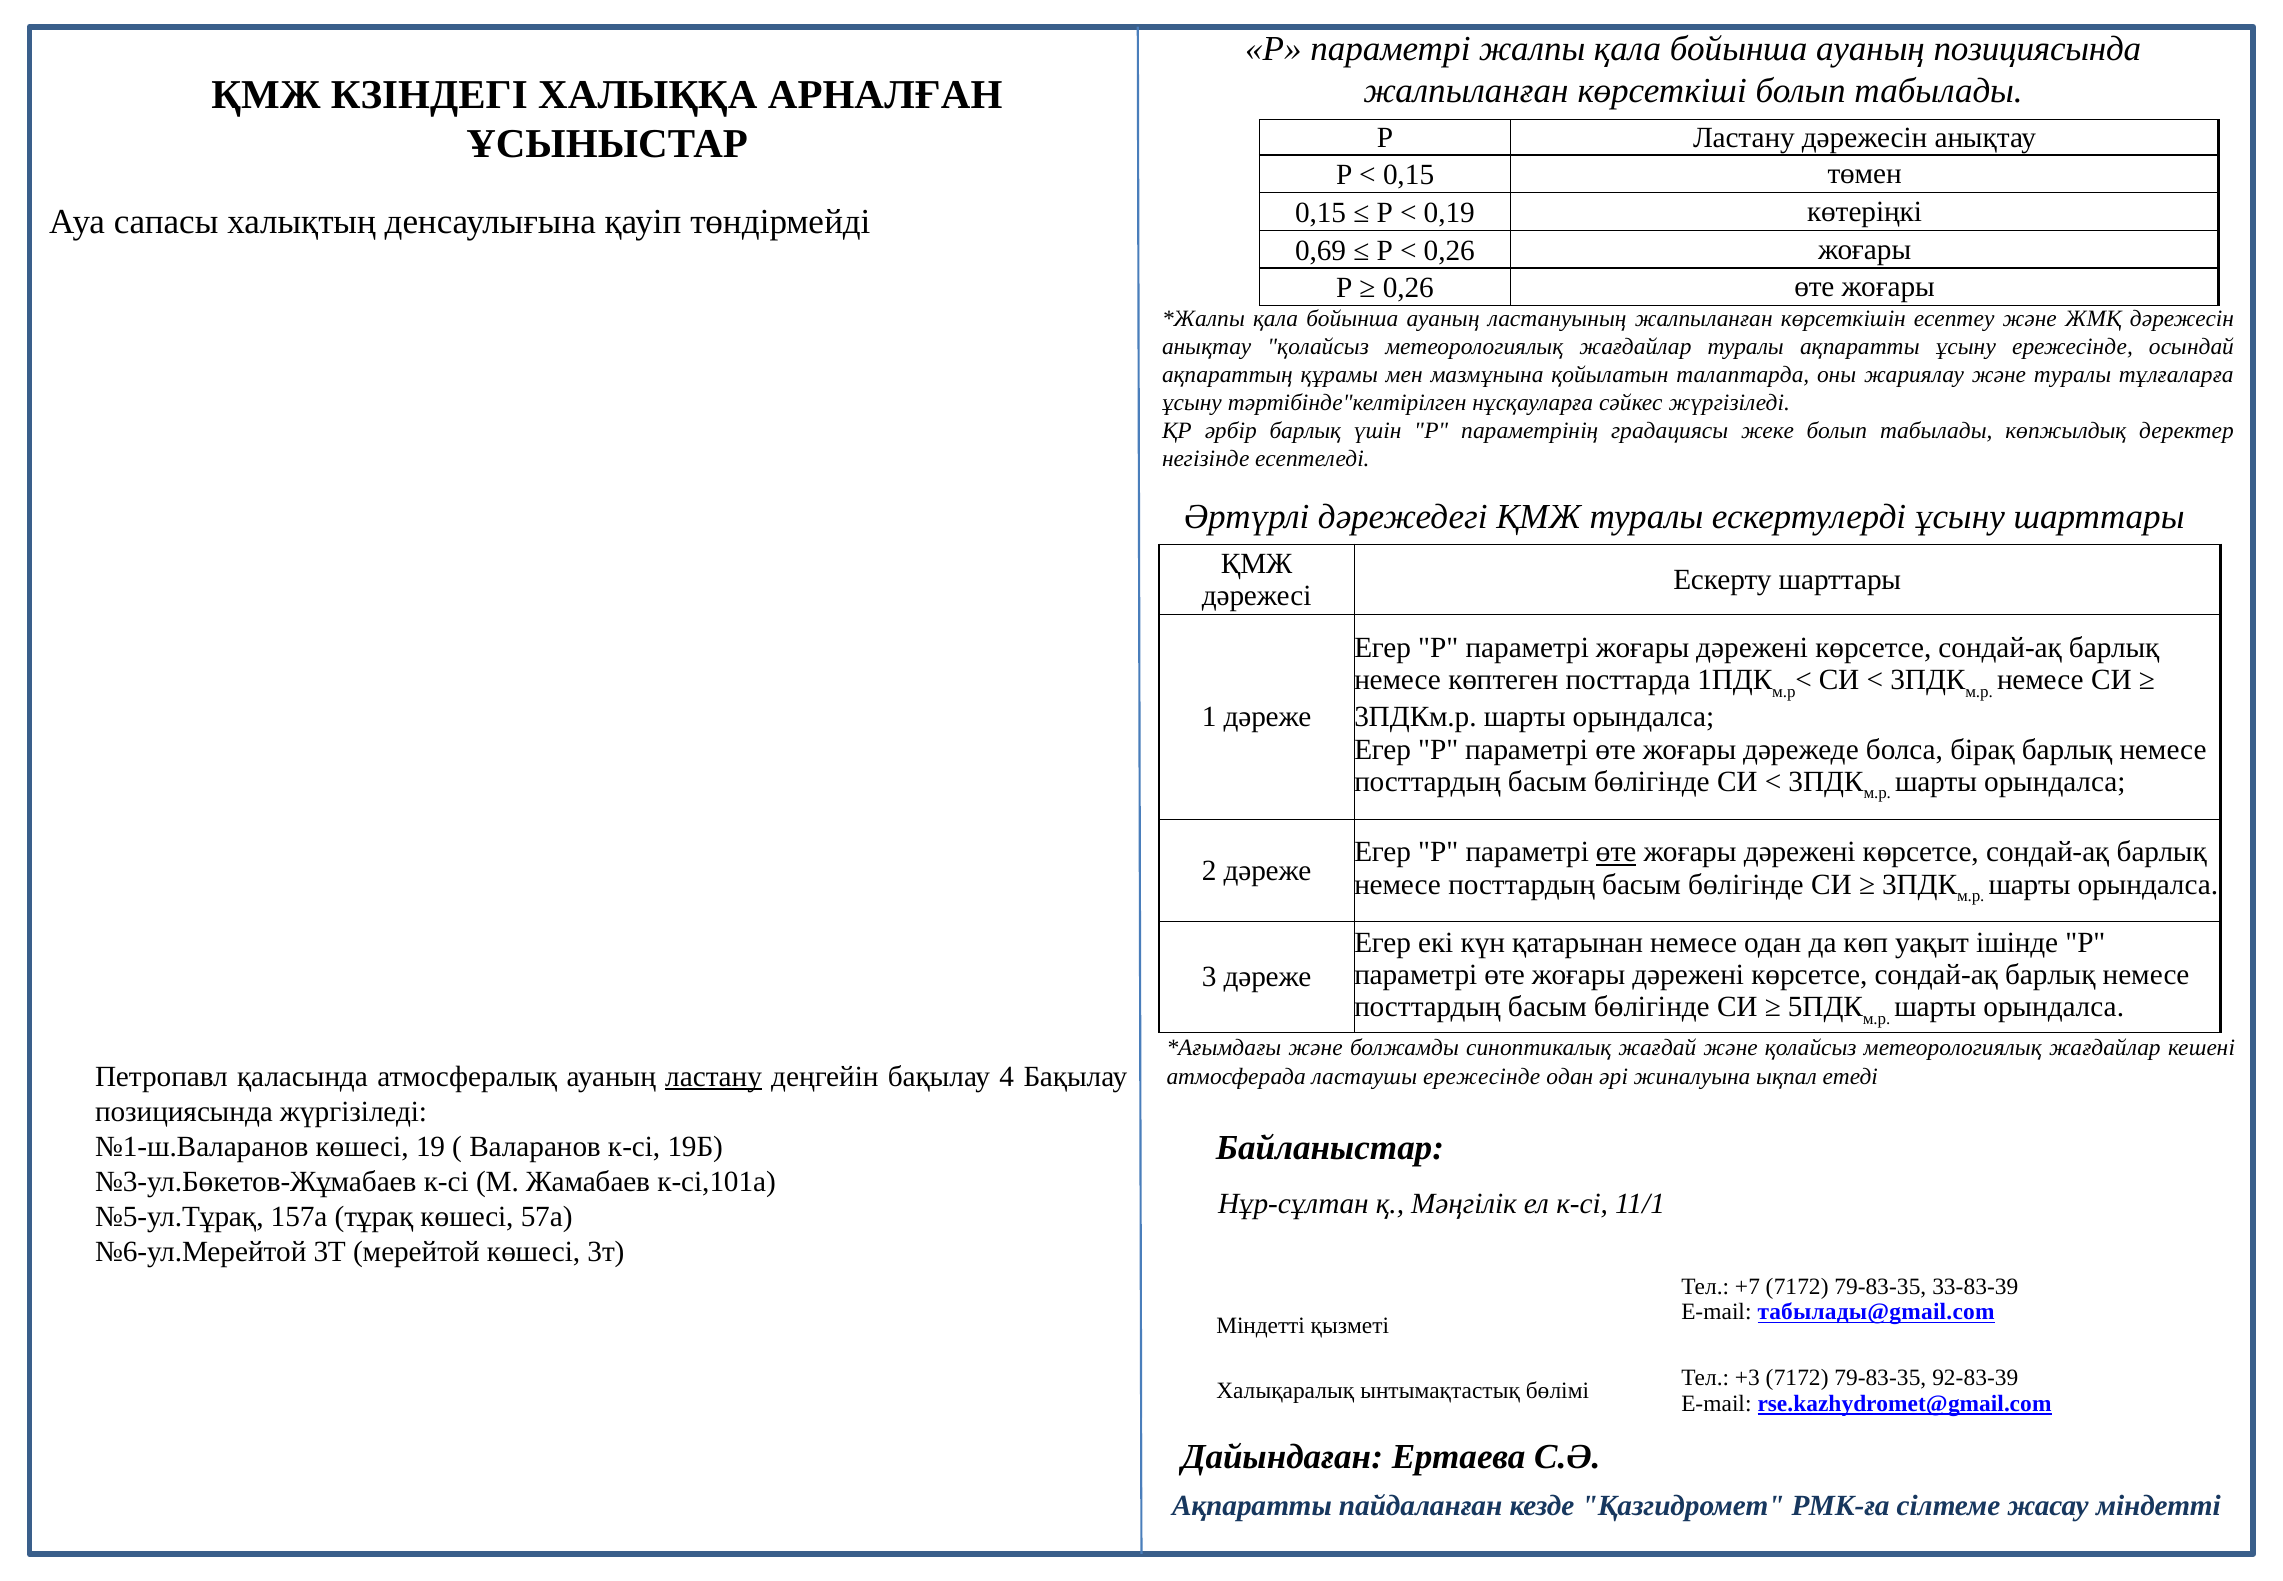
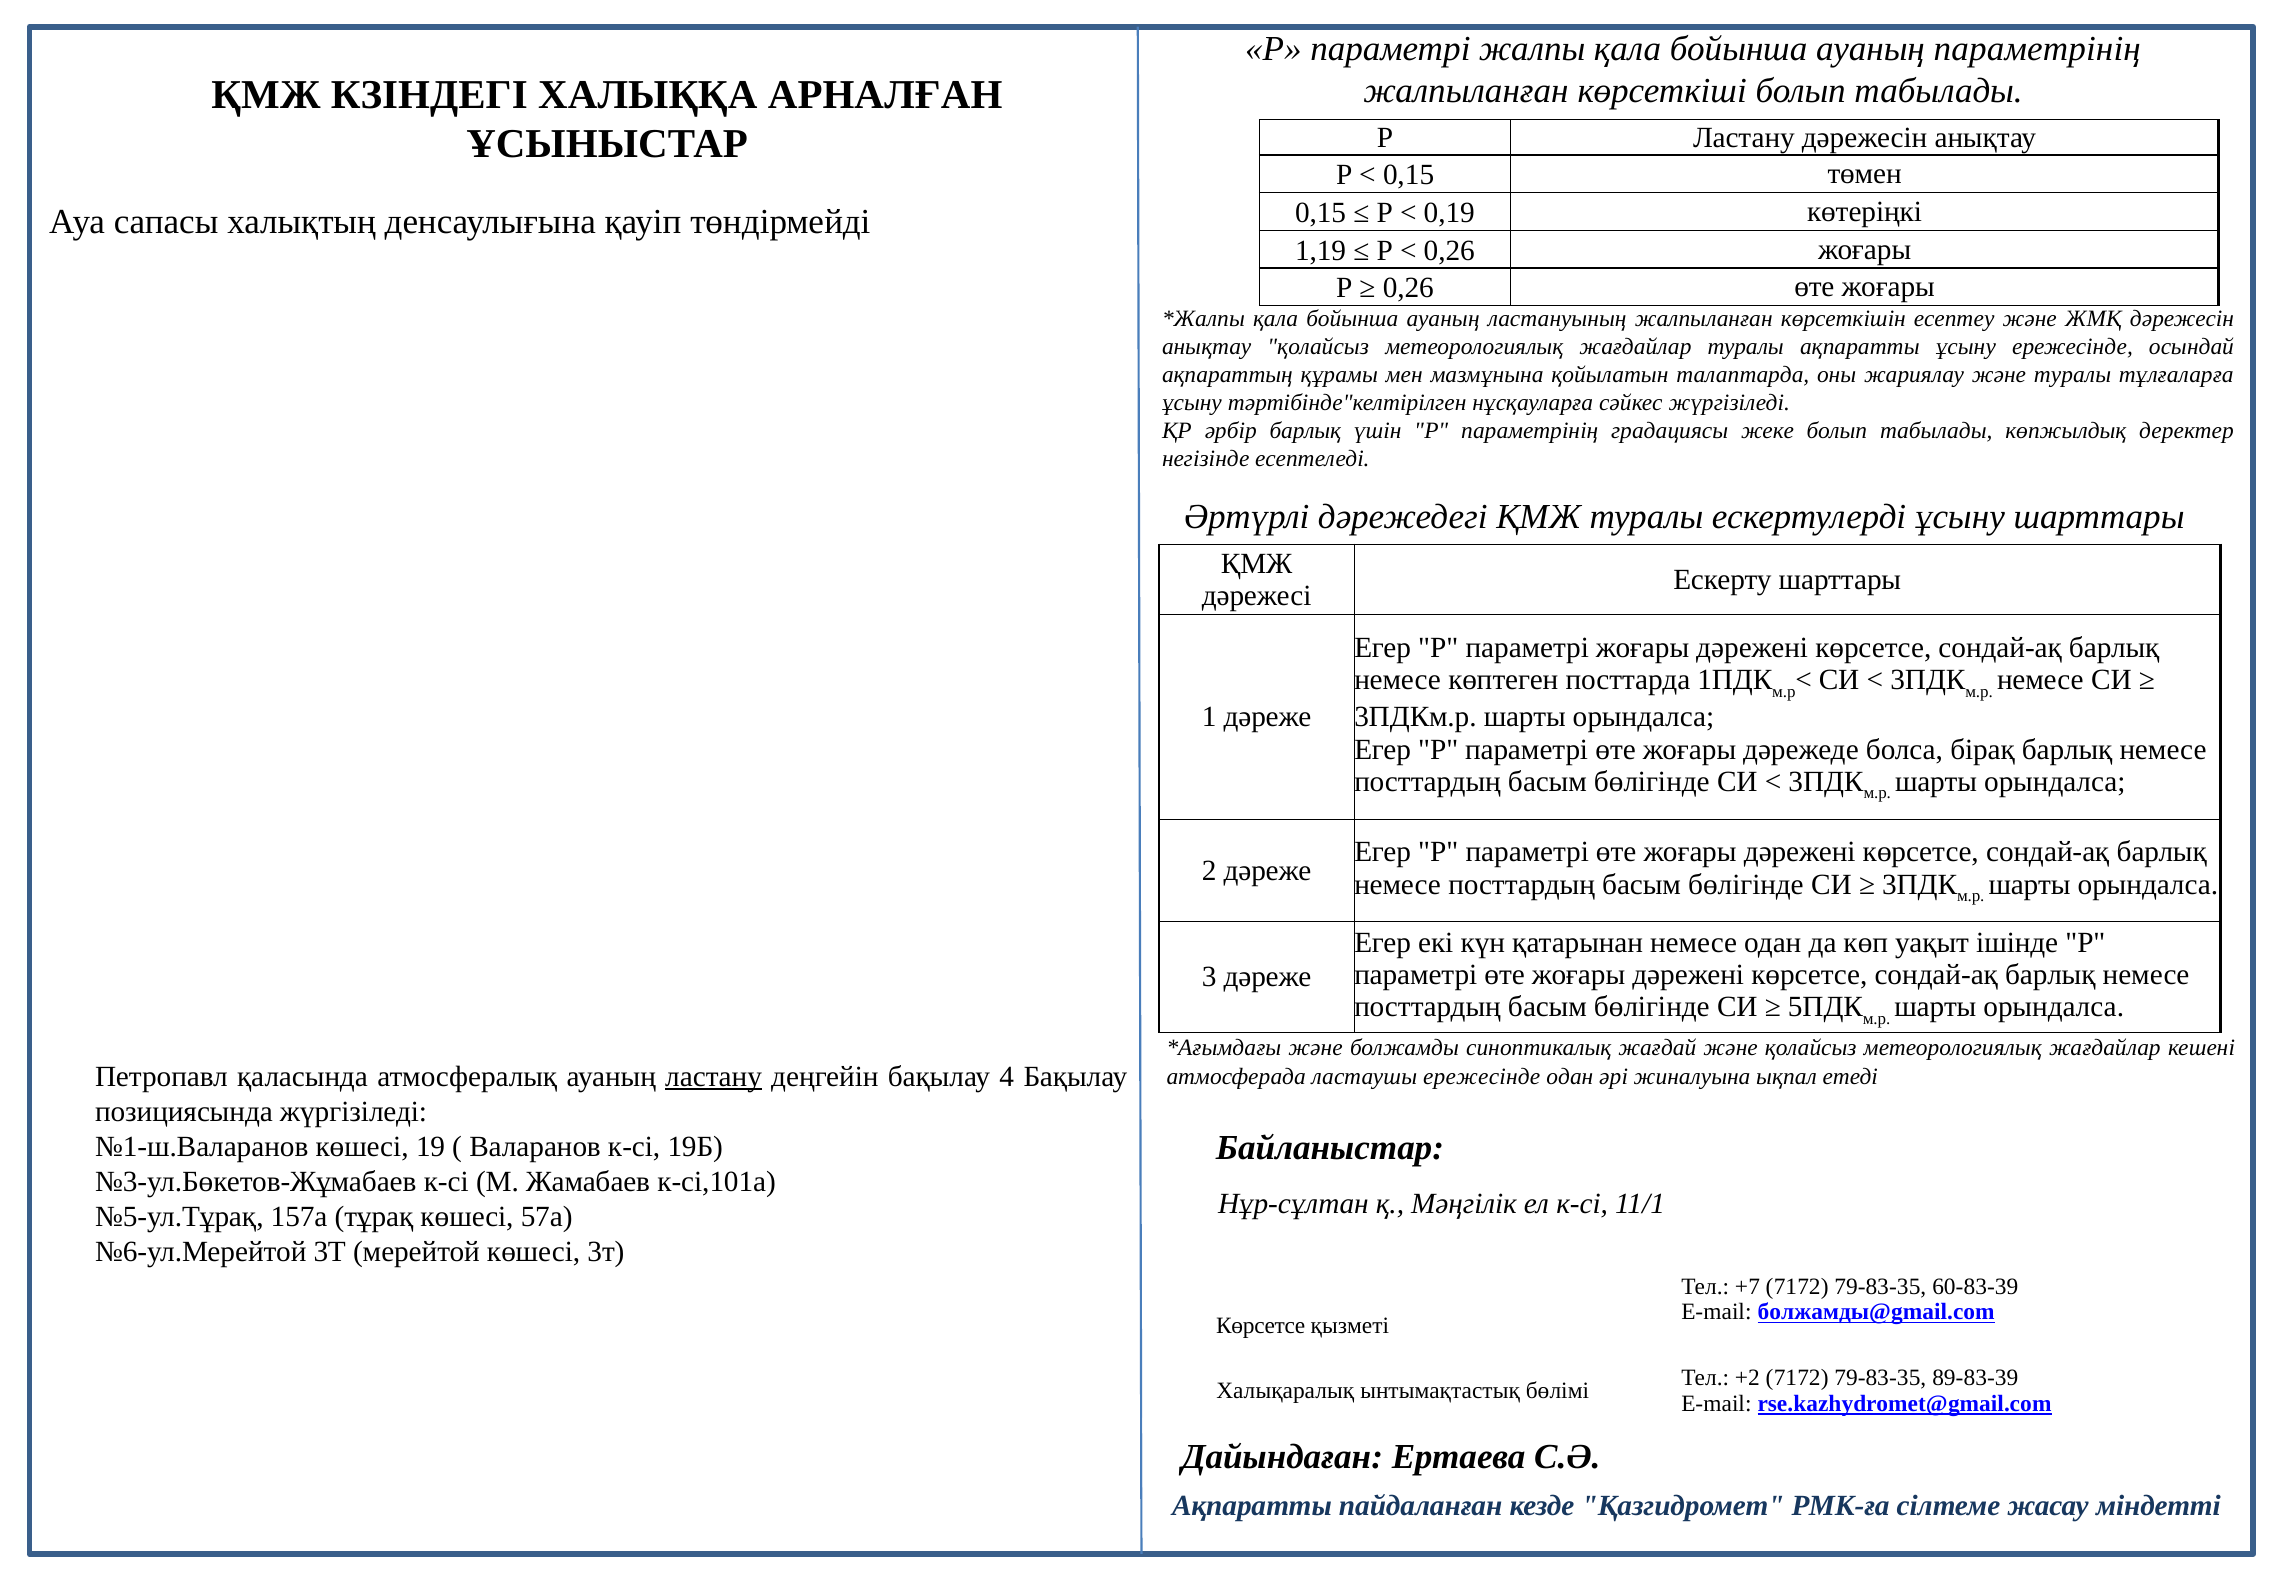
ауаның позициясында: позициясында -> параметрінің
0,69: 0,69 -> 1,19
өте at (1616, 852) underline: present -> none
33-83-39: 33-83-39 -> 60-83-39
табылады@gmail.com: табылады@gmail.com -> болжамды@gmail.com
Міндетті at (1261, 1325): Міндетті -> Көрсетсе
+3: +3 -> +2
92-83-39: 92-83-39 -> 89-83-39
